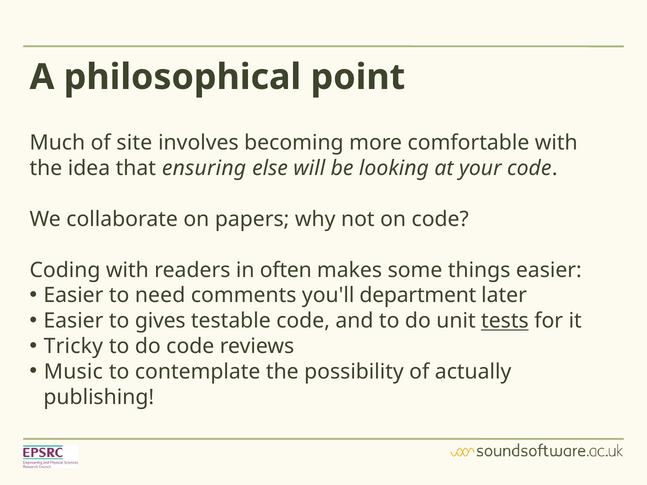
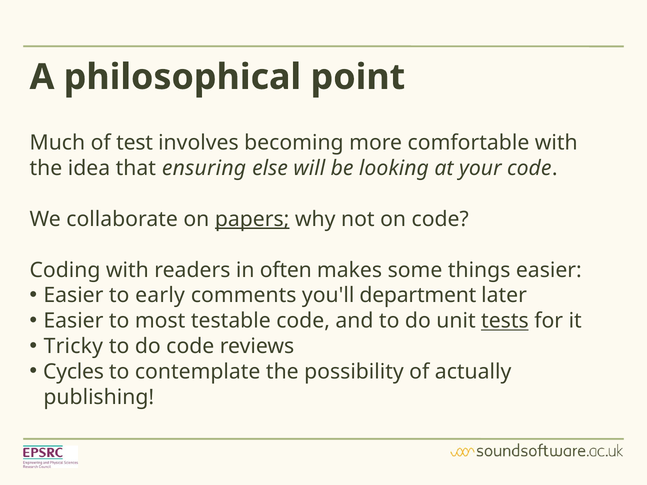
site: site -> test
papers underline: none -> present
need: need -> early
gives: gives -> most
Music: Music -> Cycles
